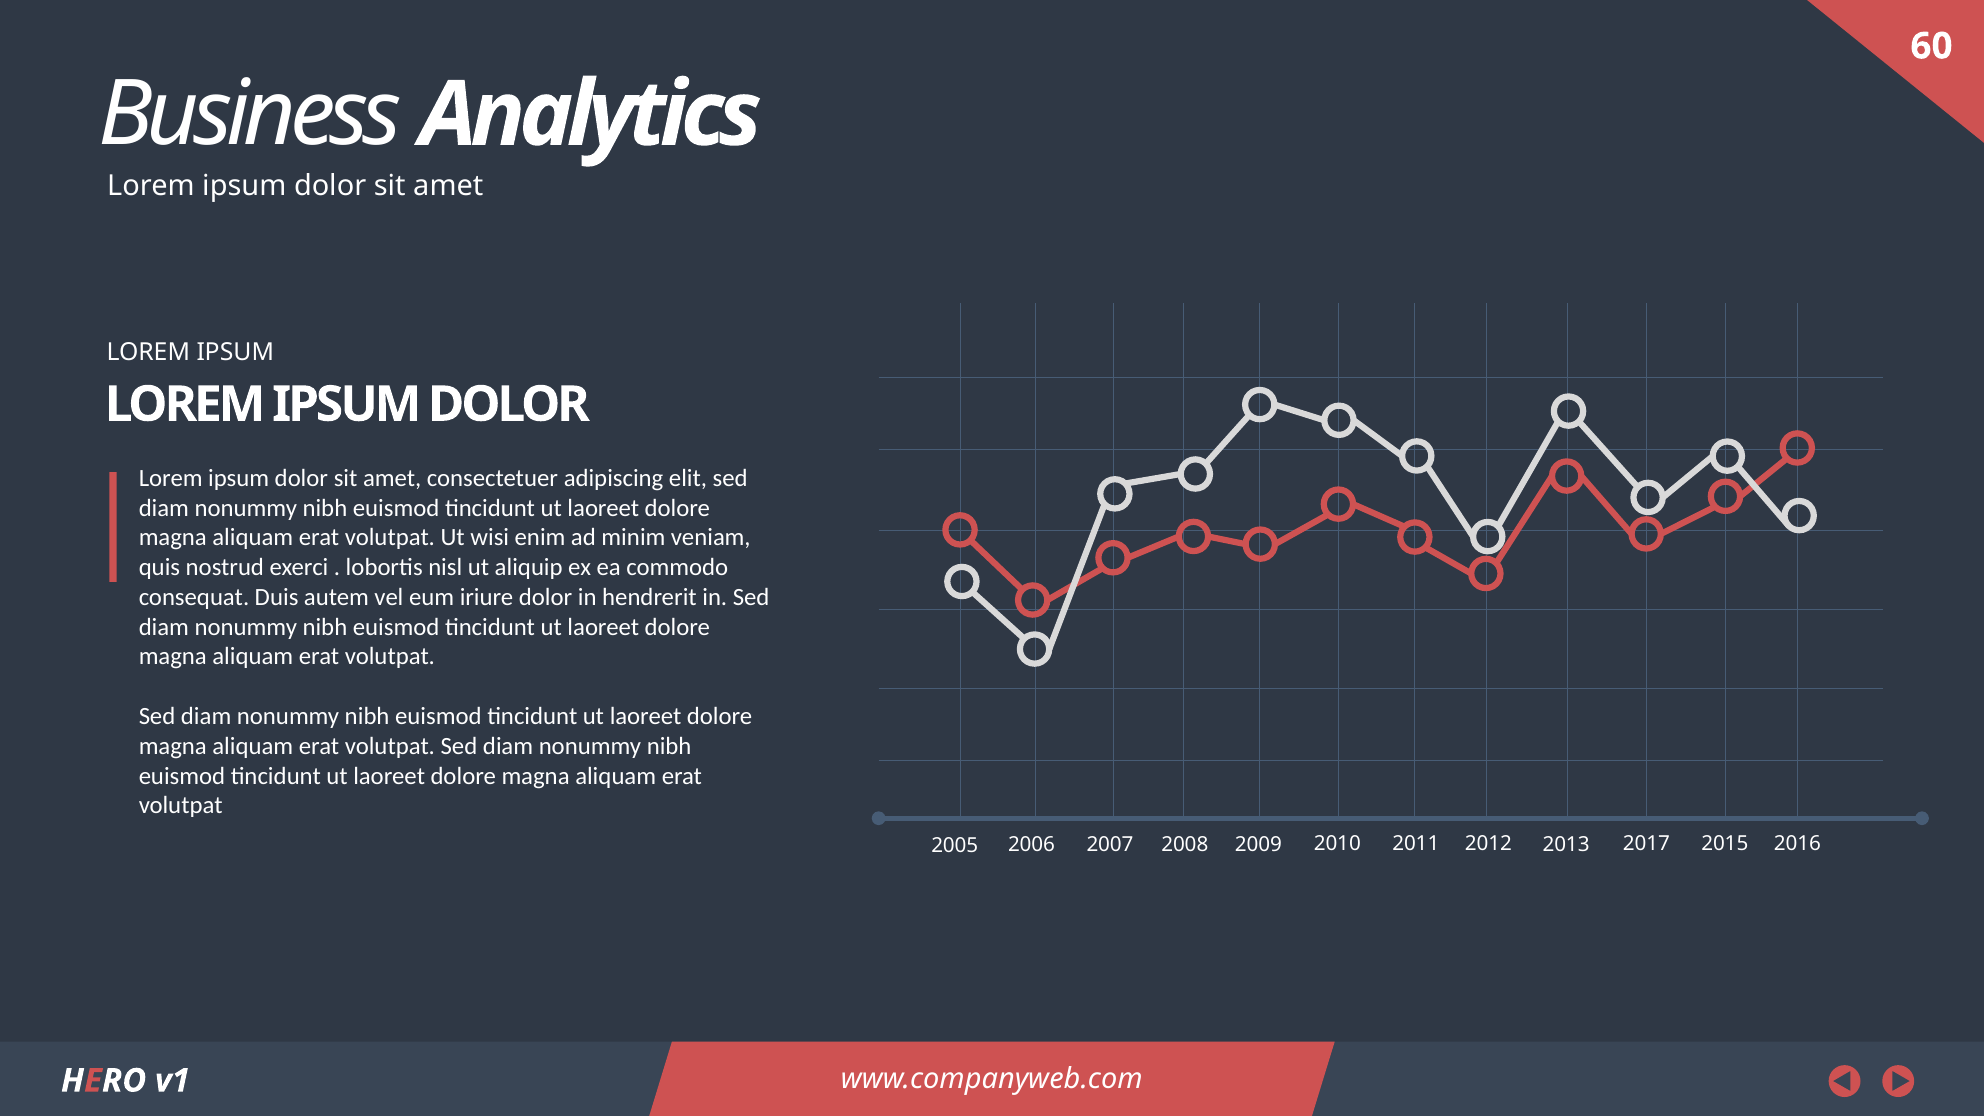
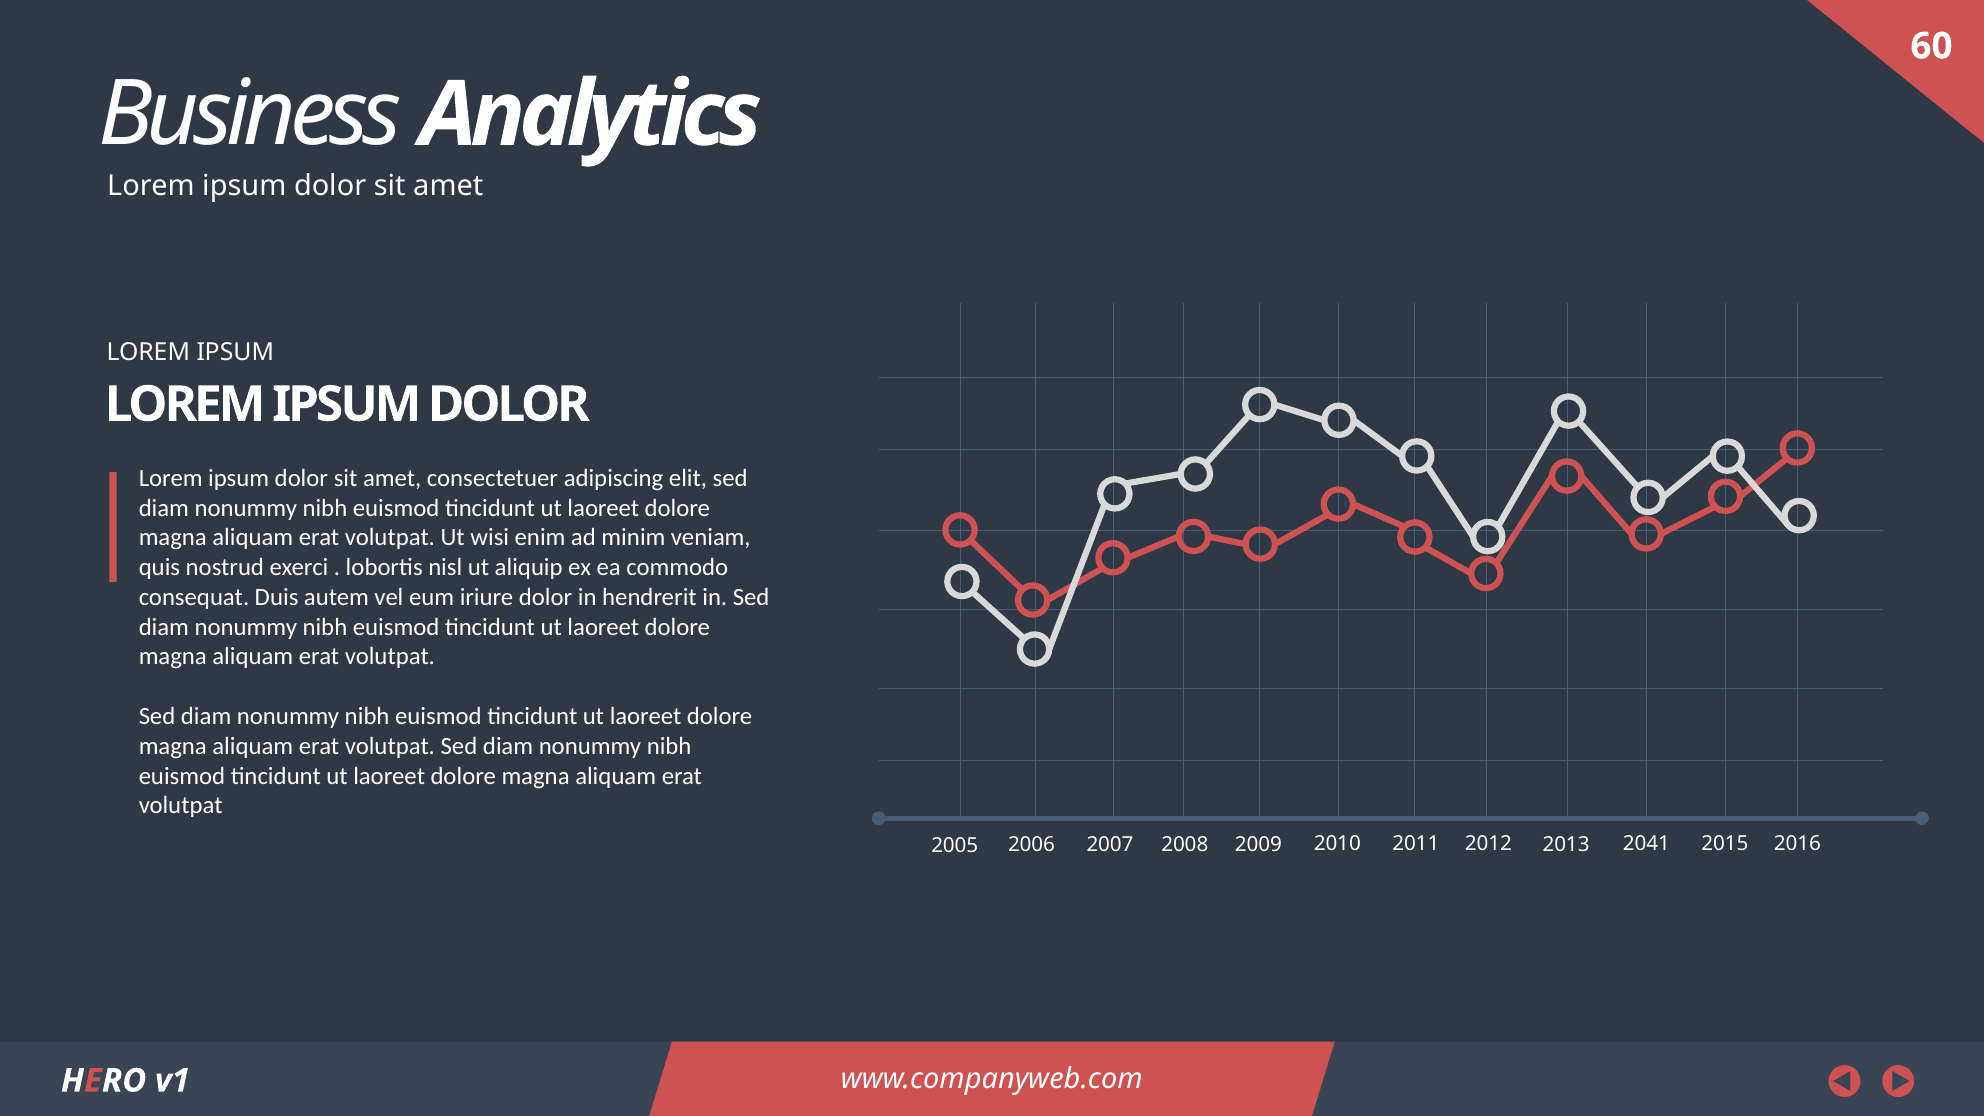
2017: 2017 -> 2041
